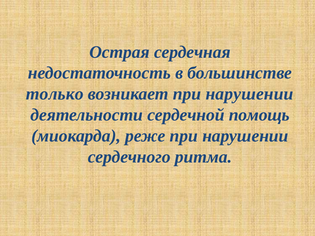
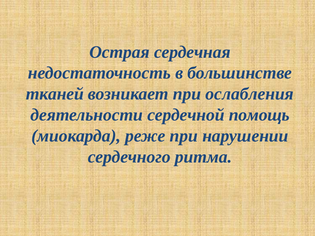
только: только -> тканей
возникает при нарушении: нарушении -> ослабления
